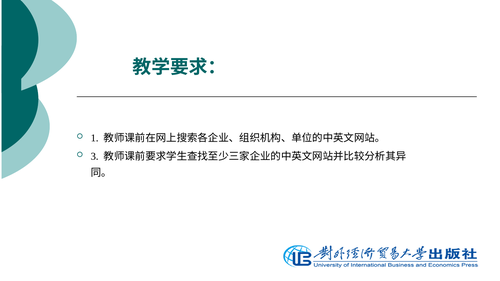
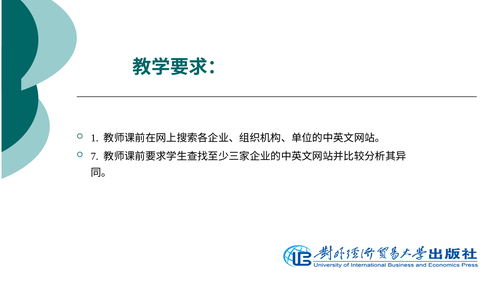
3: 3 -> 7
